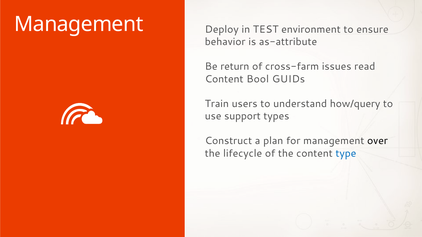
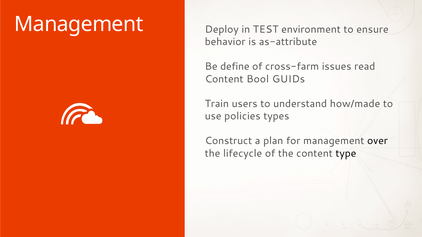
return: return -> define
how/query: how/query -> how/made
support: support -> policies
type colour: blue -> black
